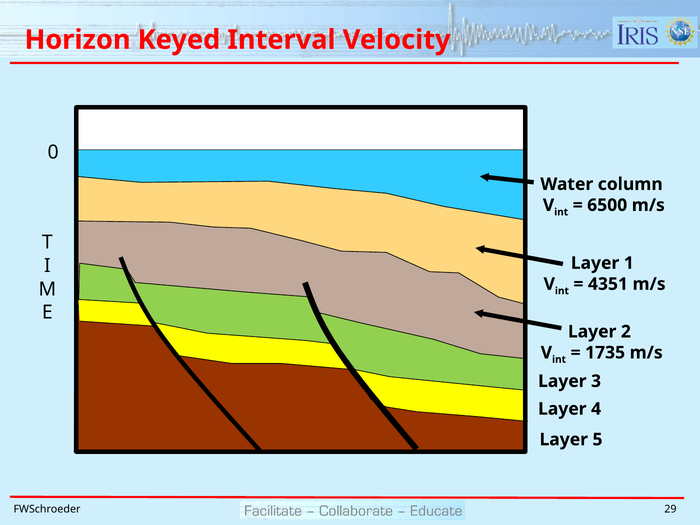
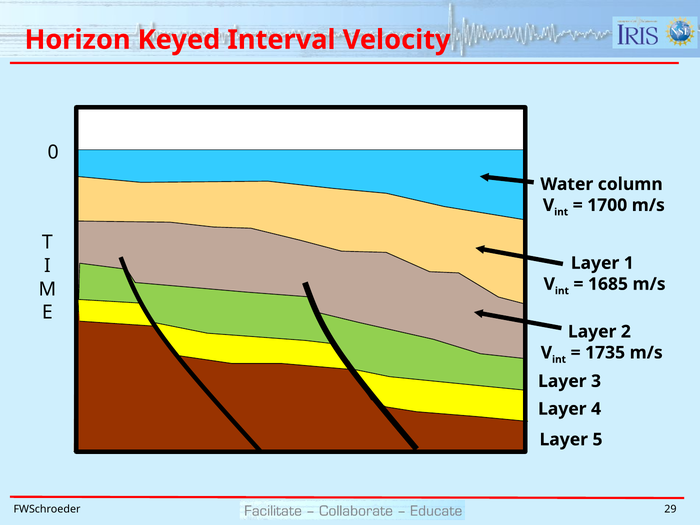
6500: 6500 -> 1700
4351: 4351 -> 1685
